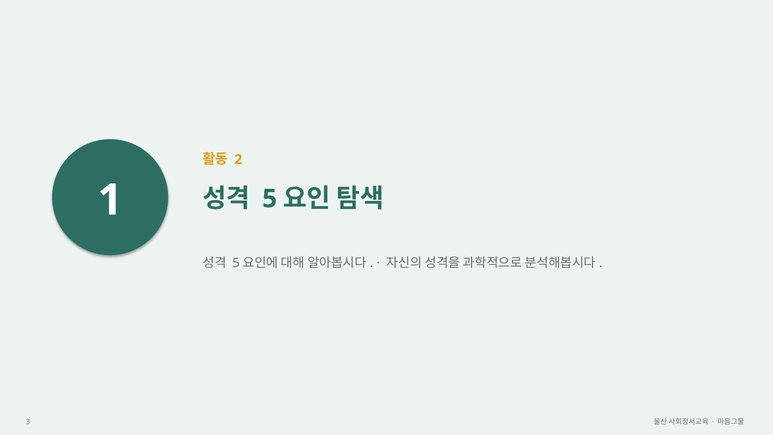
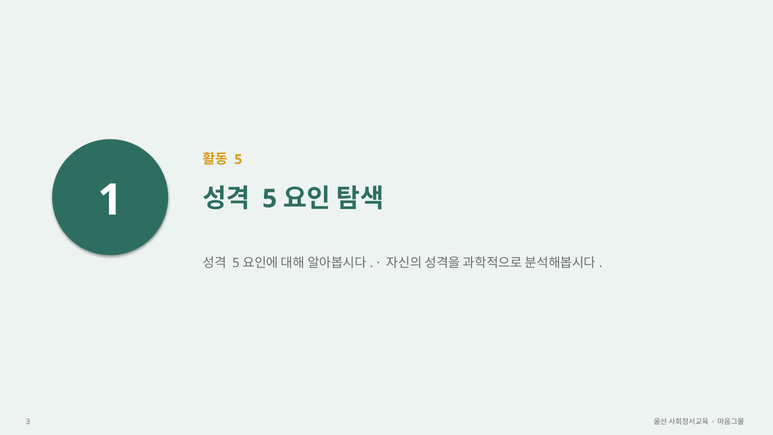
2 at (238, 159): 2 -> 5
